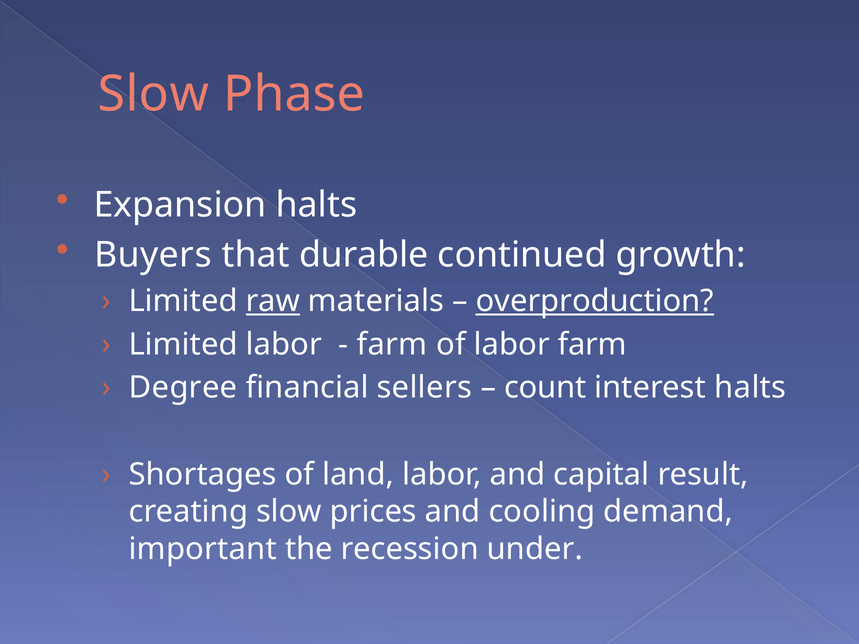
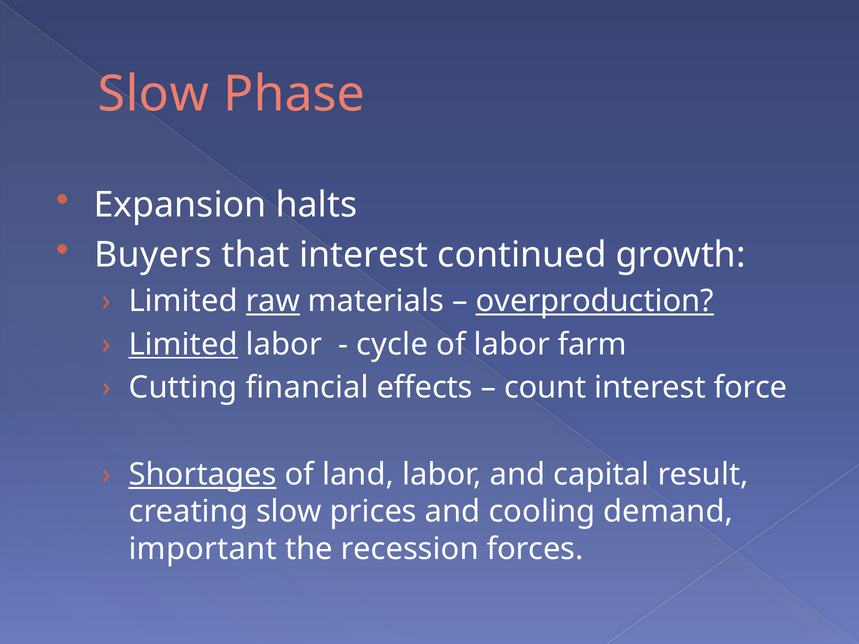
that durable: durable -> interest
Limited at (183, 345) underline: none -> present
farm at (392, 345): farm -> cycle
Degree: Degree -> Cutting
sellers: sellers -> effects
interest halts: halts -> force
Shortages underline: none -> present
under: under -> forces
